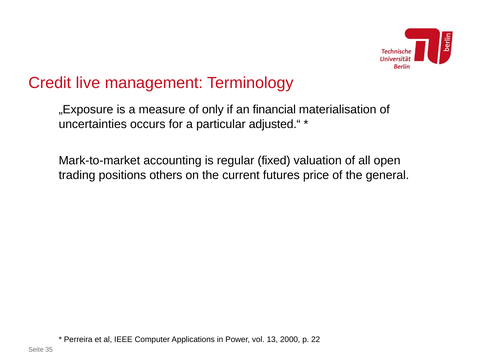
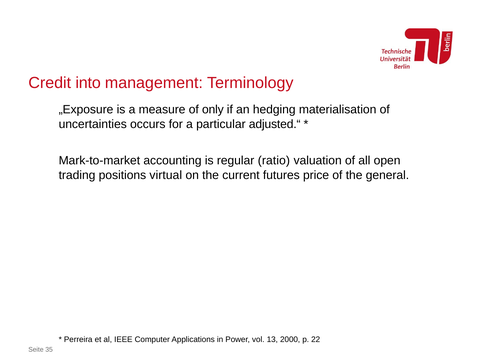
live: live -> into
financial: financial -> hedging
fixed: fixed -> ratio
others: others -> virtual
